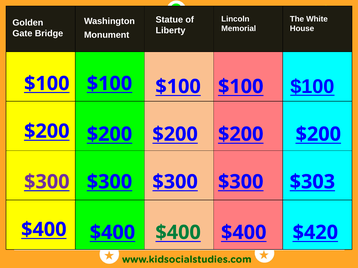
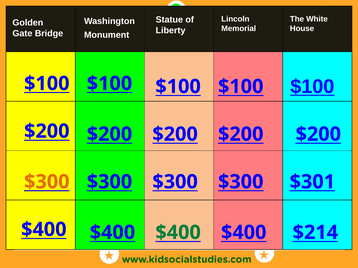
$300 at (47, 182) colour: purple -> orange
$303: $303 -> $301
$420: $420 -> $214
